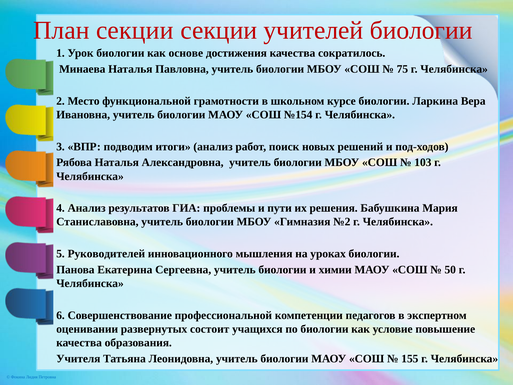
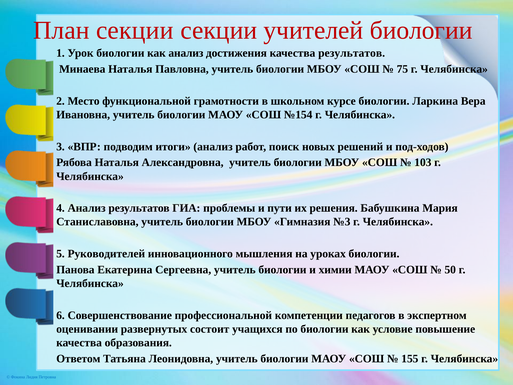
как основе: основе -> анализ
качества сократилось: сократилось -> результатов
№2: №2 -> №3
Учителя: Учителя -> Ответом
